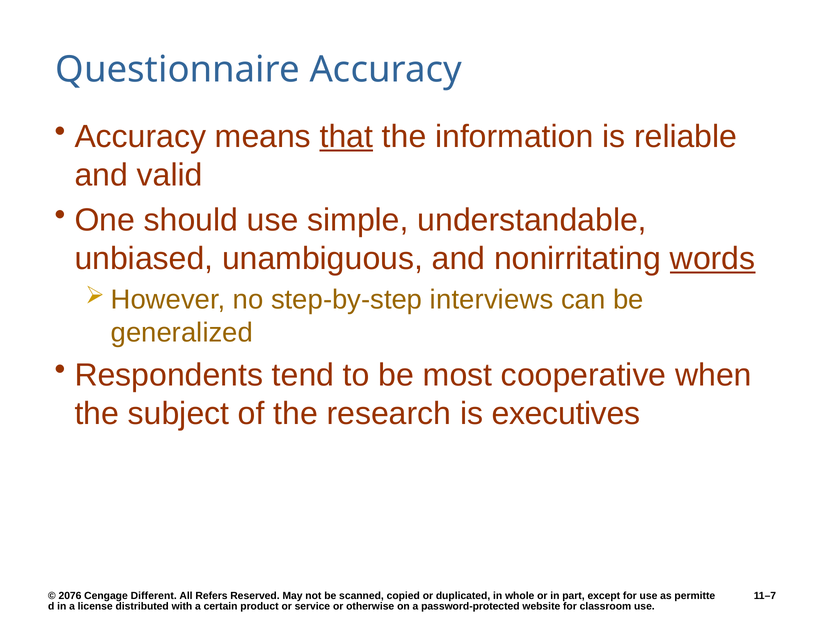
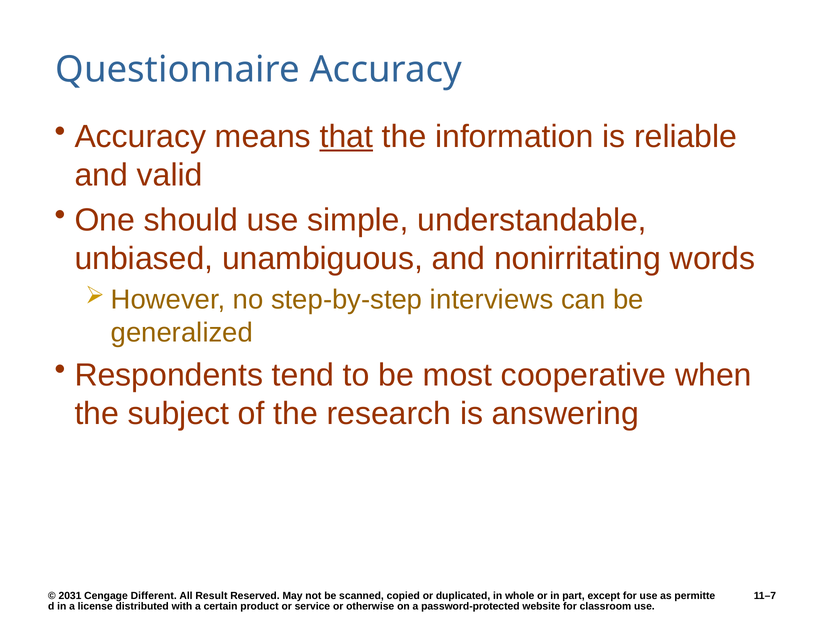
words underline: present -> none
executives: executives -> answering
2076: 2076 -> 2031
Refers: Refers -> Result
